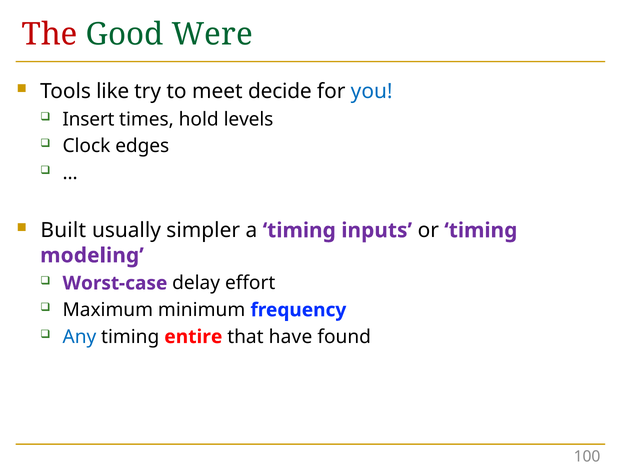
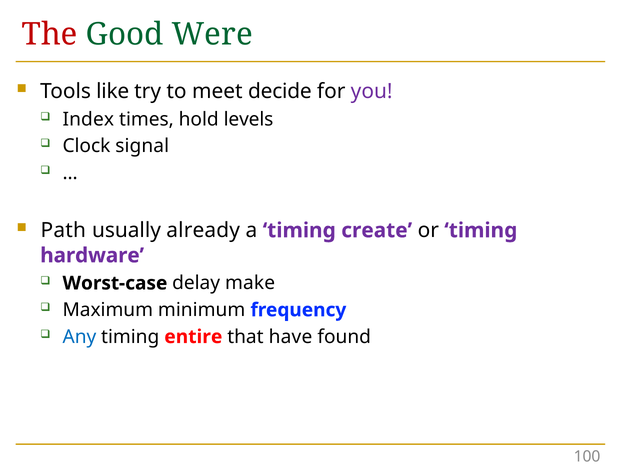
you colour: blue -> purple
Insert: Insert -> Index
edges: edges -> signal
Built: Built -> Path
simpler: simpler -> already
inputs: inputs -> create
modeling: modeling -> hardware
Worst-case colour: purple -> black
effort: effort -> make
